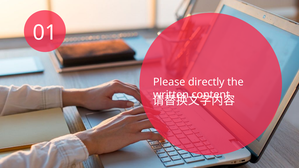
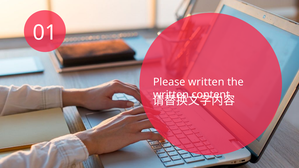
Please directly: directly -> written
